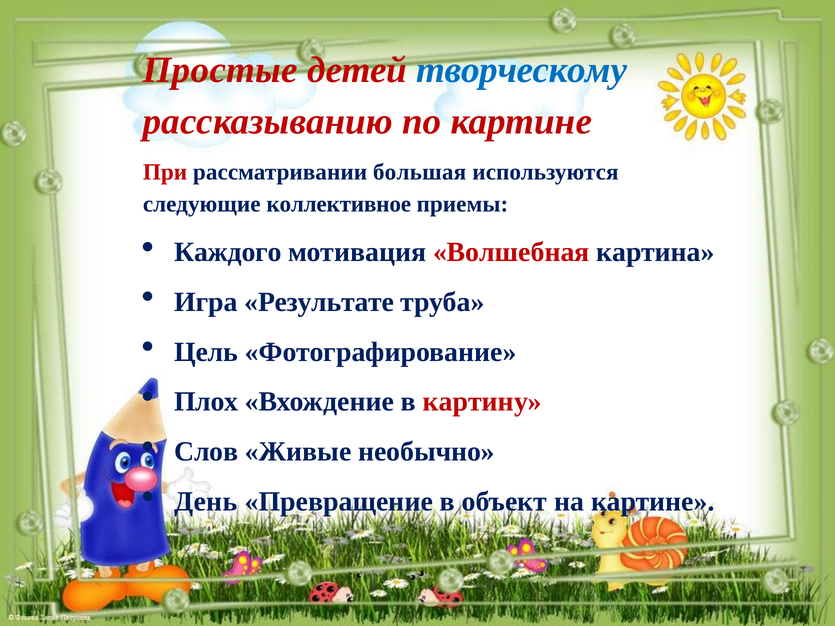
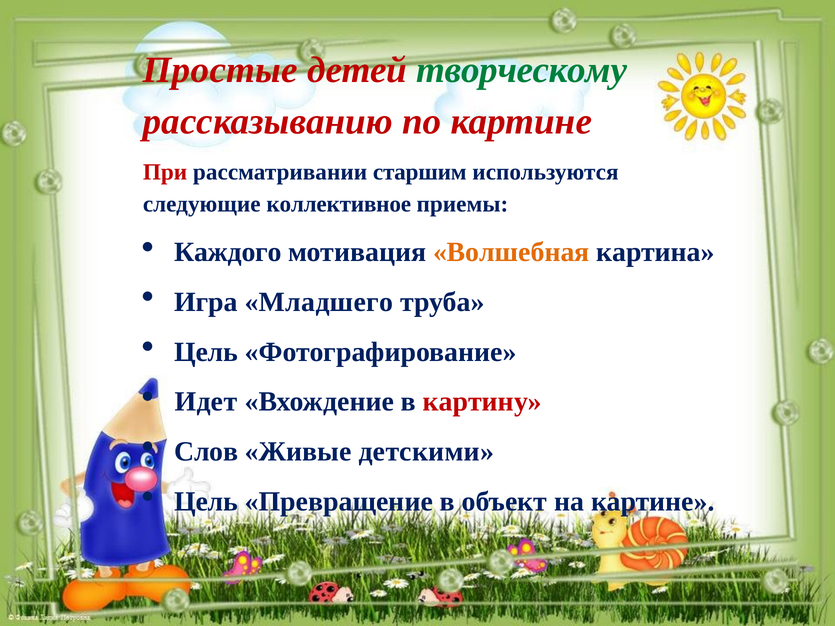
творческому colour: blue -> green
большая: большая -> старшим
Волшебная colour: red -> orange
Результате: Результате -> Младшего
Плох: Плох -> Идет
необычно: необычно -> детскими
День at (206, 502): День -> Цель
